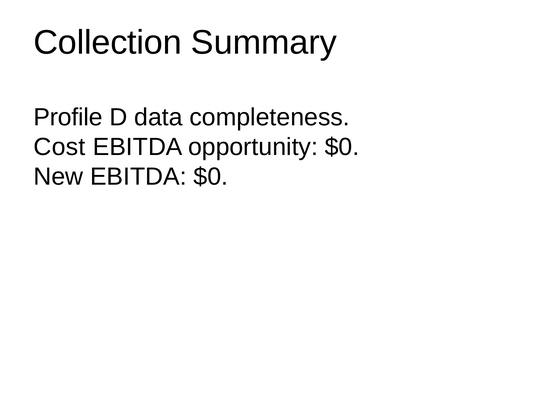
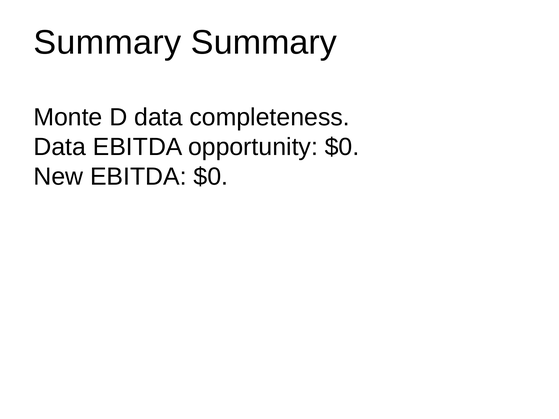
Collection at (108, 42): Collection -> Summary
Profile: Profile -> Monte
Cost at (60, 147): Cost -> Data
